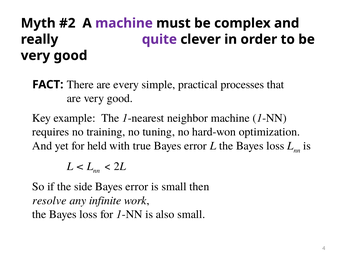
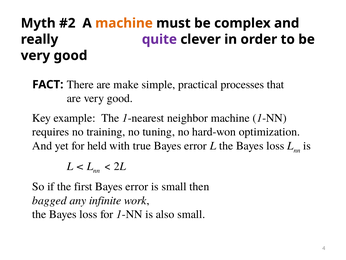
machine at (124, 23) colour: purple -> orange
every: every -> make
side: side -> first
resolve: resolve -> bagged
